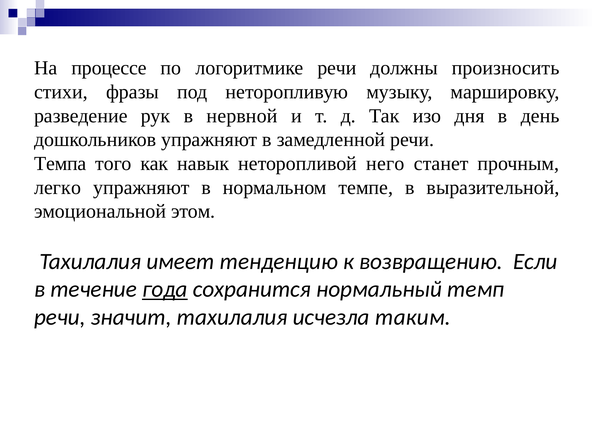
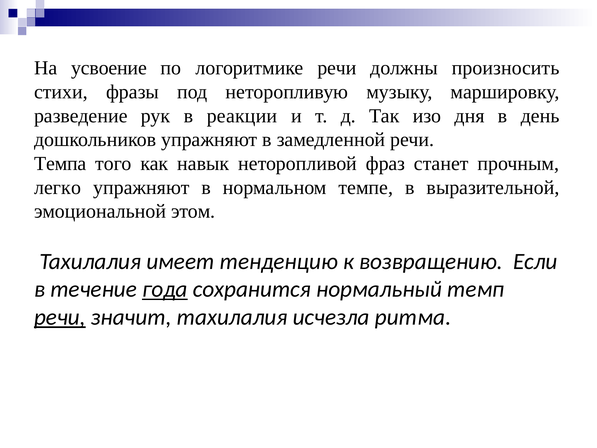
процессе: процессе -> усвоение
нервной: нервной -> реакции
него: него -> фраз
речи at (60, 317) underline: none -> present
таким: таким -> ритма
